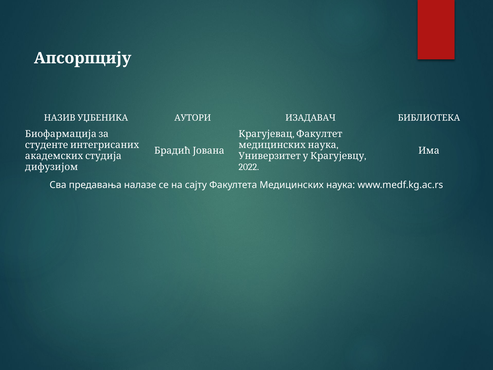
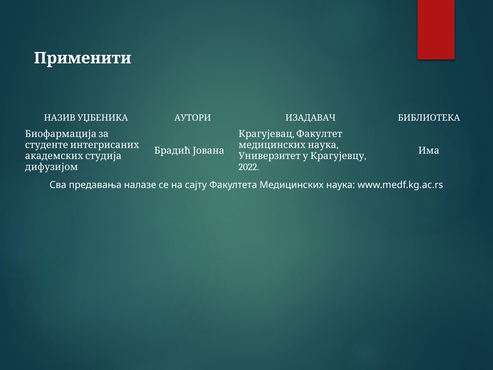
Апсорпцију: Апсорпцију -> Применити
